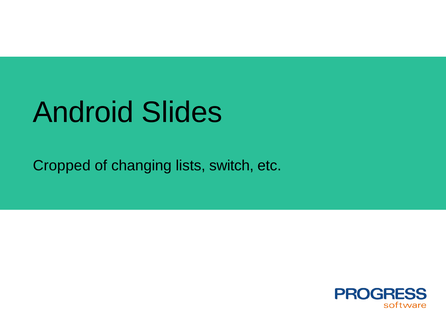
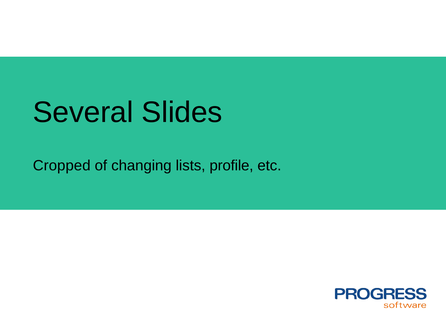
Android: Android -> Several
switch: switch -> profile
